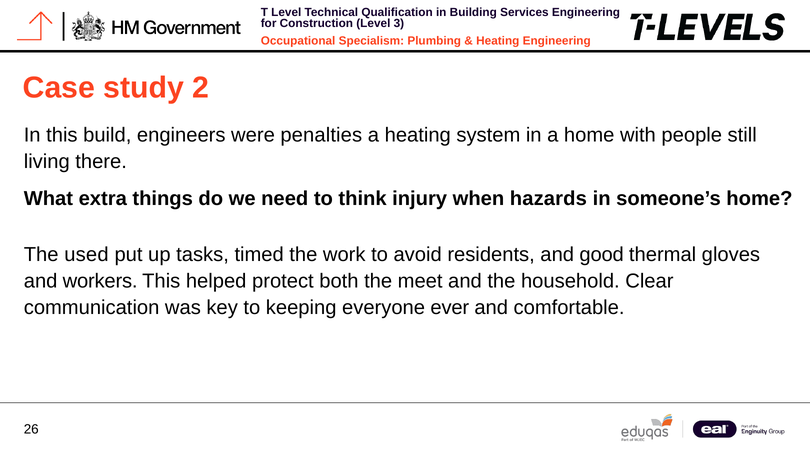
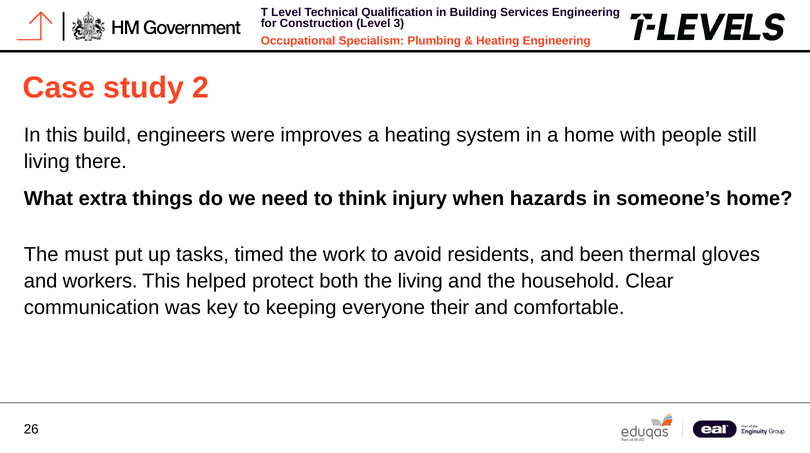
penalties: penalties -> improves
used: used -> must
good: good -> been
the meet: meet -> living
ever: ever -> their
